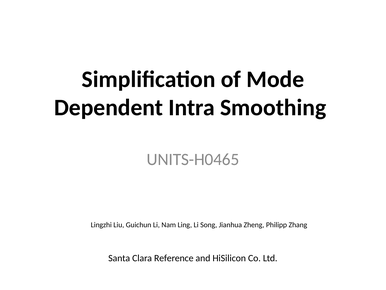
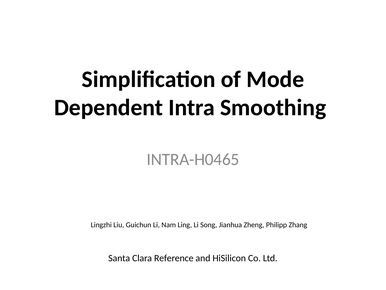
UNITS-H0465: UNITS-H0465 -> INTRA-H0465
